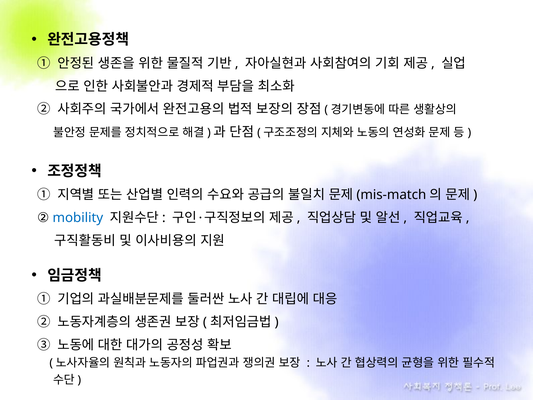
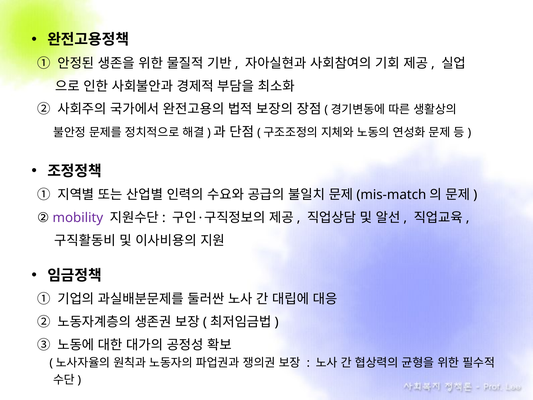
mobility colour: blue -> purple
